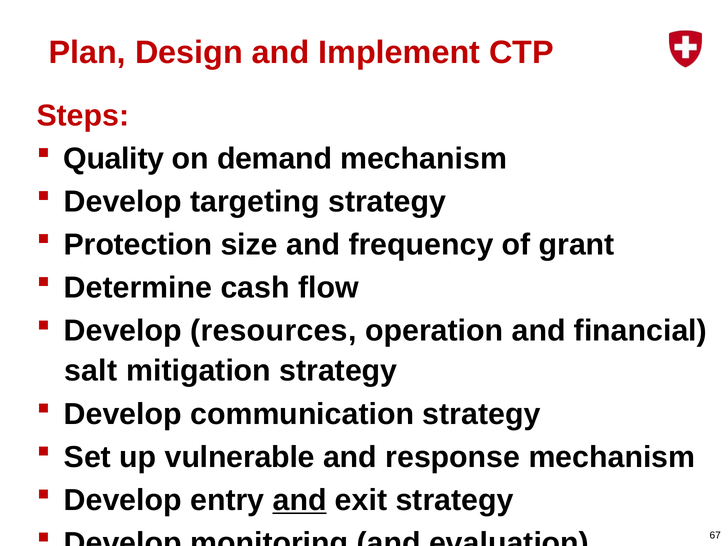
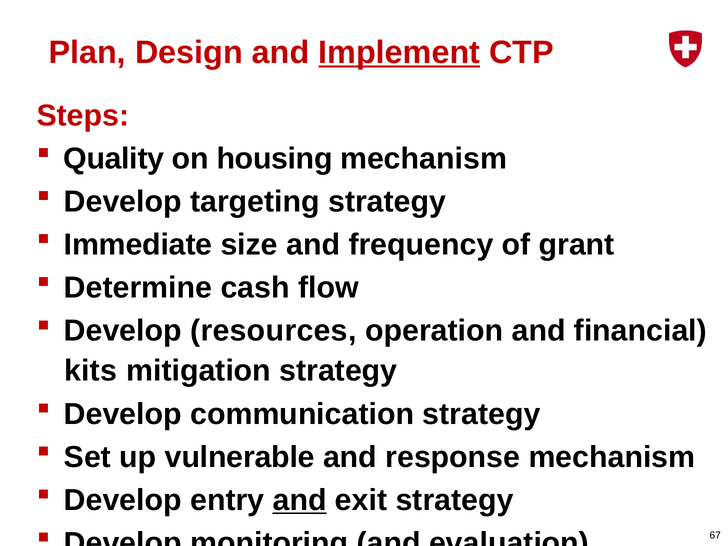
Implement underline: none -> present
demand: demand -> housing
Protection: Protection -> Immediate
salt: salt -> kits
